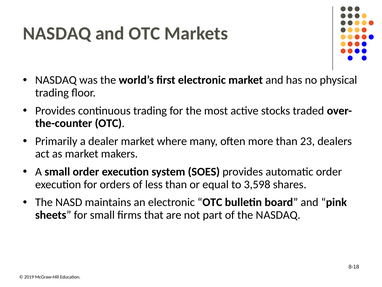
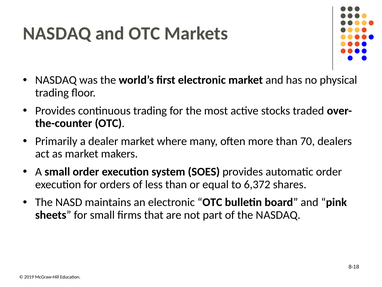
23: 23 -> 70
3,598: 3,598 -> 6,372
